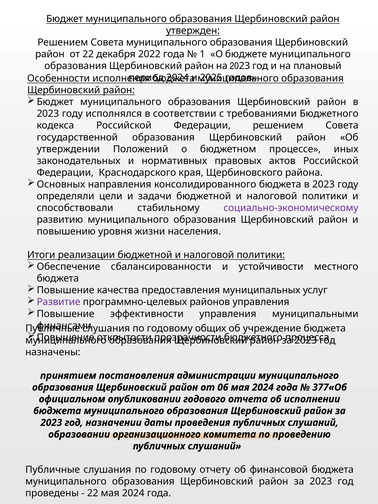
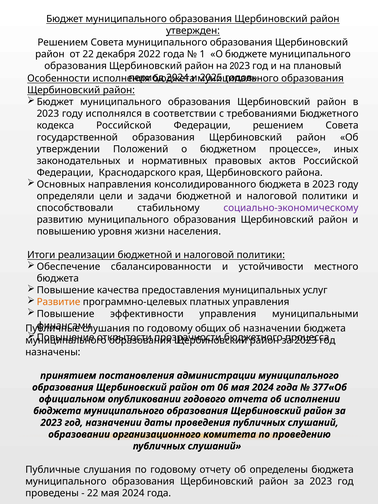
Развитие colour: purple -> orange
районов: районов -> платных
об учреждение: учреждение -> назначении
финансовой: финансовой -> определены
